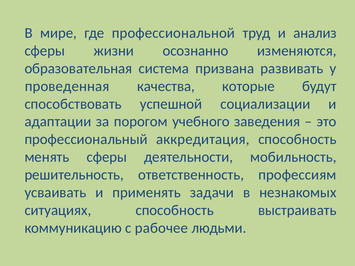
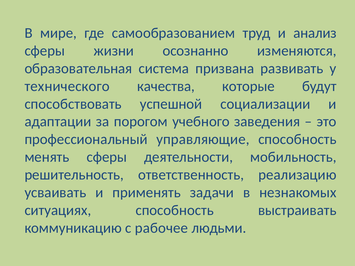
профессиональной: профессиональной -> самообразованием
проведенная: проведенная -> технического
аккредитация: аккредитация -> управляющие
профессиям: профессиям -> реализацию
